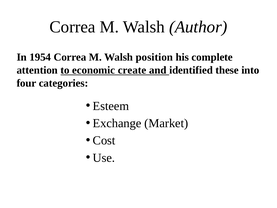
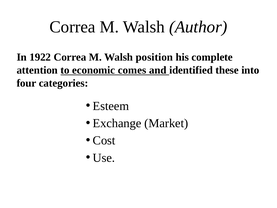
1954: 1954 -> 1922
create: create -> comes
